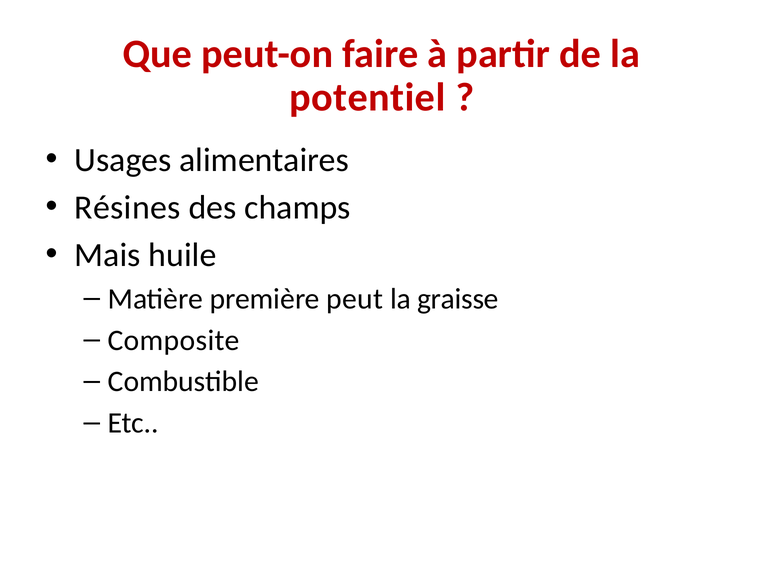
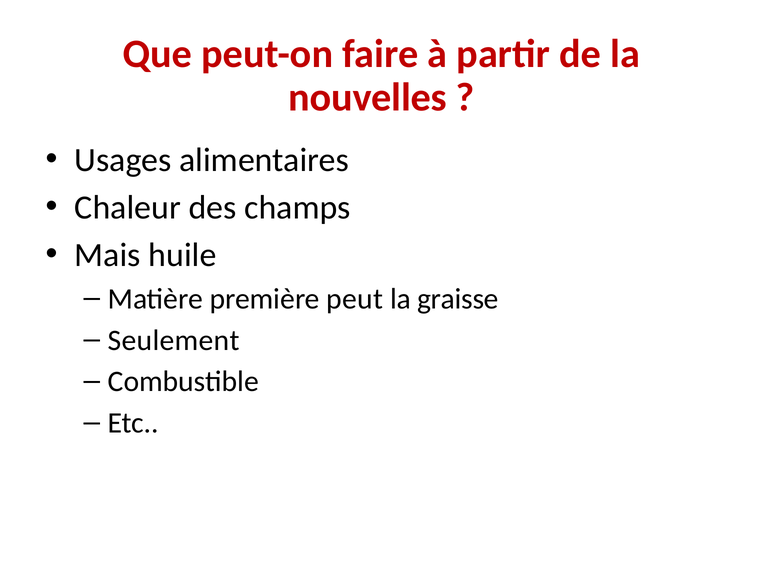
potentiel: potentiel -> nouvelles
Résines: Résines -> Chaleur
Composite: Composite -> Seulement
